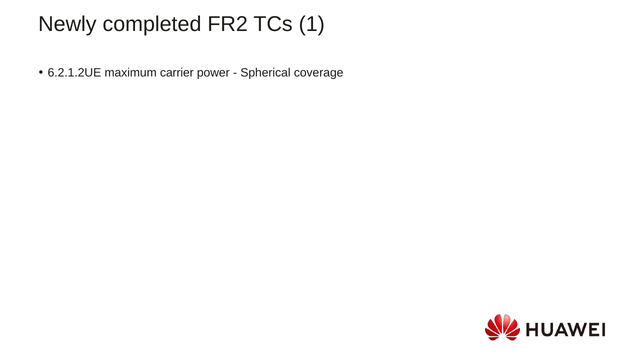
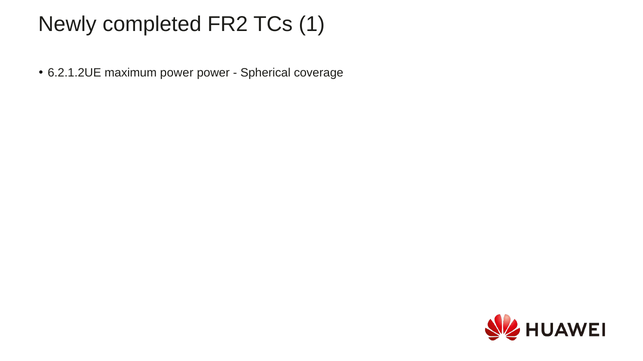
maximum carrier: carrier -> power
